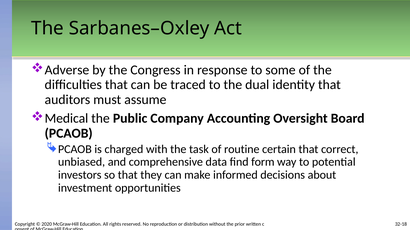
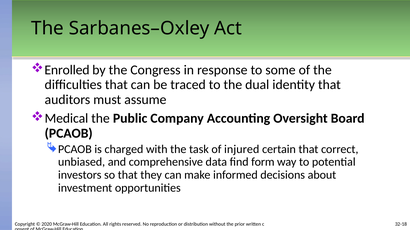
Adverse: Adverse -> Enrolled
routine: routine -> injured
